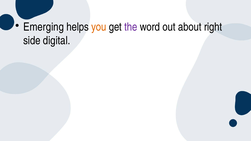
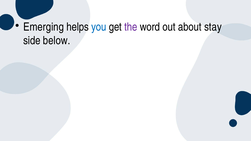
you colour: orange -> blue
right: right -> stay
digital: digital -> below
